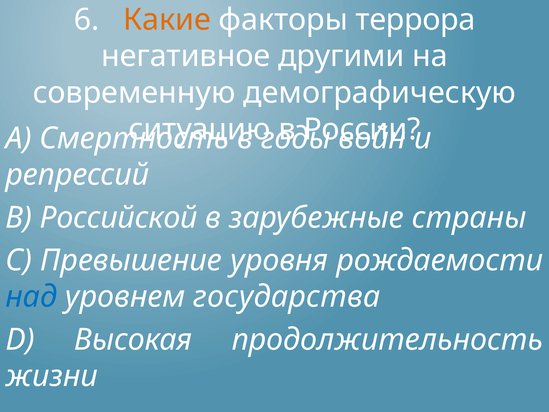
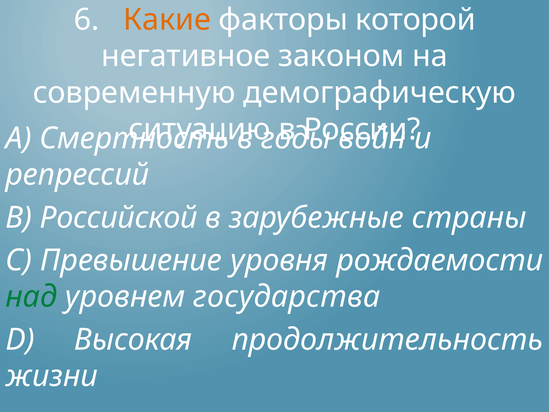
террора: террора -> которой
другими: другими -> законом
над colour: blue -> green
